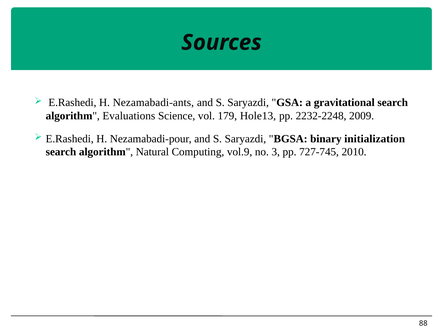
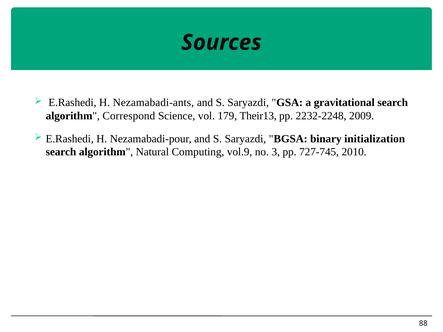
Evaluations: Evaluations -> Correspond
Hole13: Hole13 -> Their13
